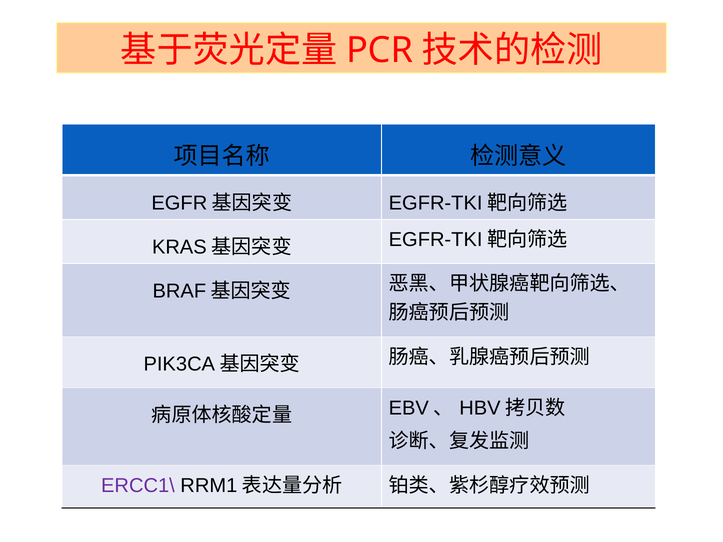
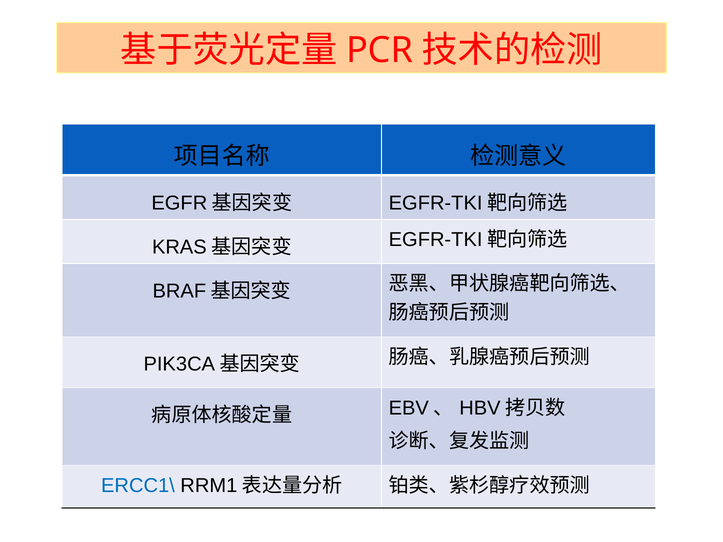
ERCC1\ colour: purple -> blue
